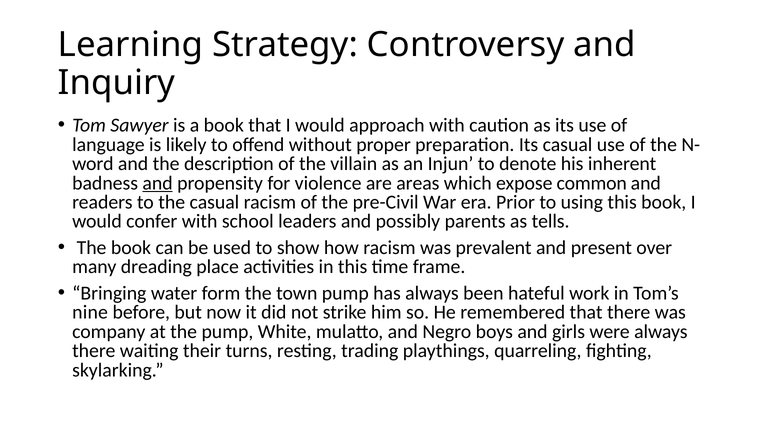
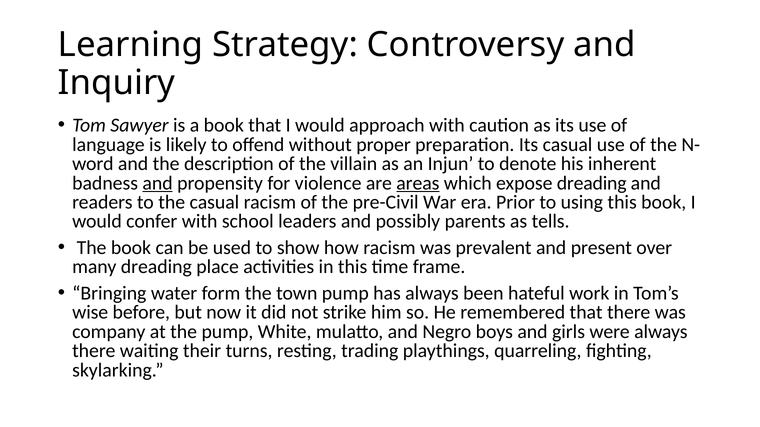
areas underline: none -> present
expose common: common -> dreading
nine: nine -> wise
